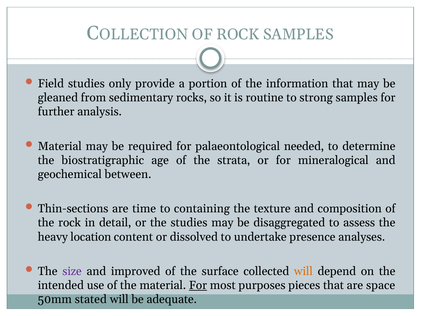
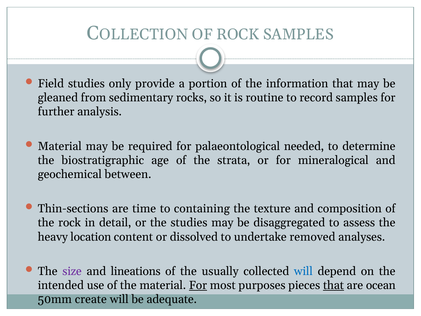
strong: strong -> record
presence: presence -> removed
improved: improved -> lineations
surface: surface -> usually
will at (303, 271) colour: orange -> blue
that at (333, 285) underline: none -> present
space: space -> ocean
stated: stated -> create
